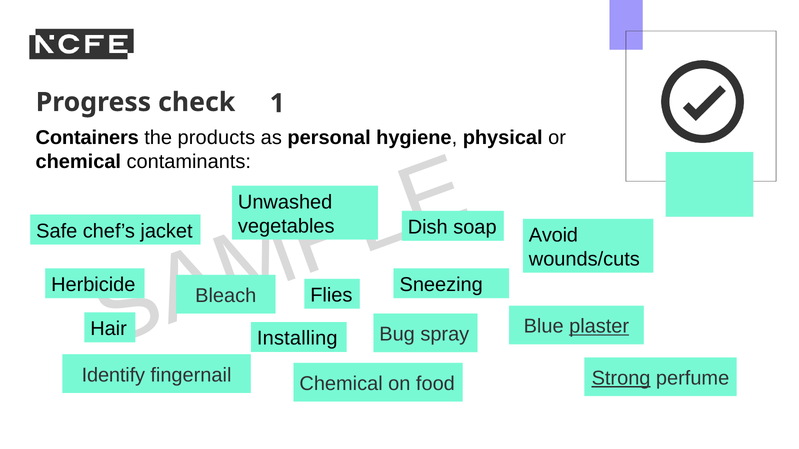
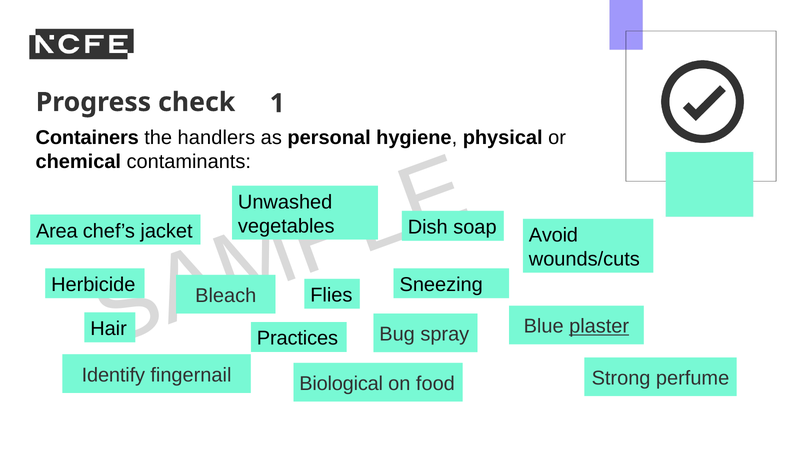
products: products -> handlers
Safe: Safe -> Area
Installing: Installing -> Practices
Chemical at (341, 384): Chemical -> Biological
Strong underline: present -> none
